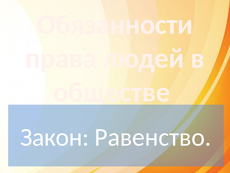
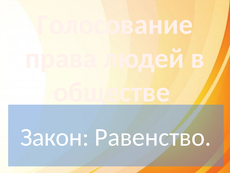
Обязанности: Обязанности -> Голосование
